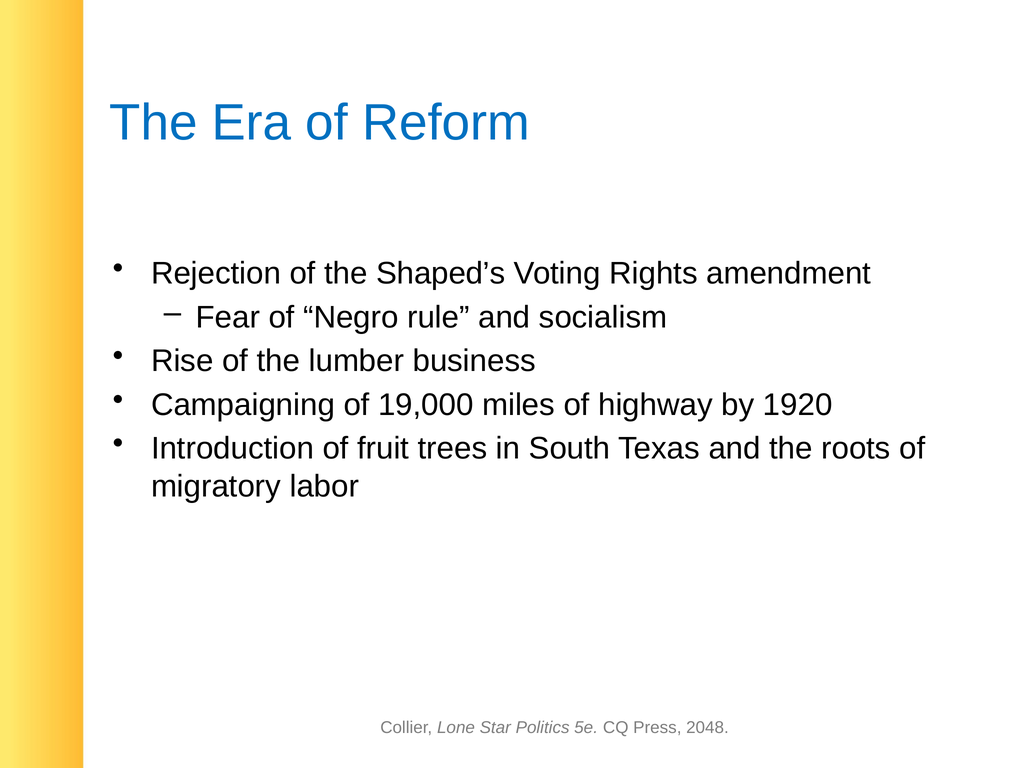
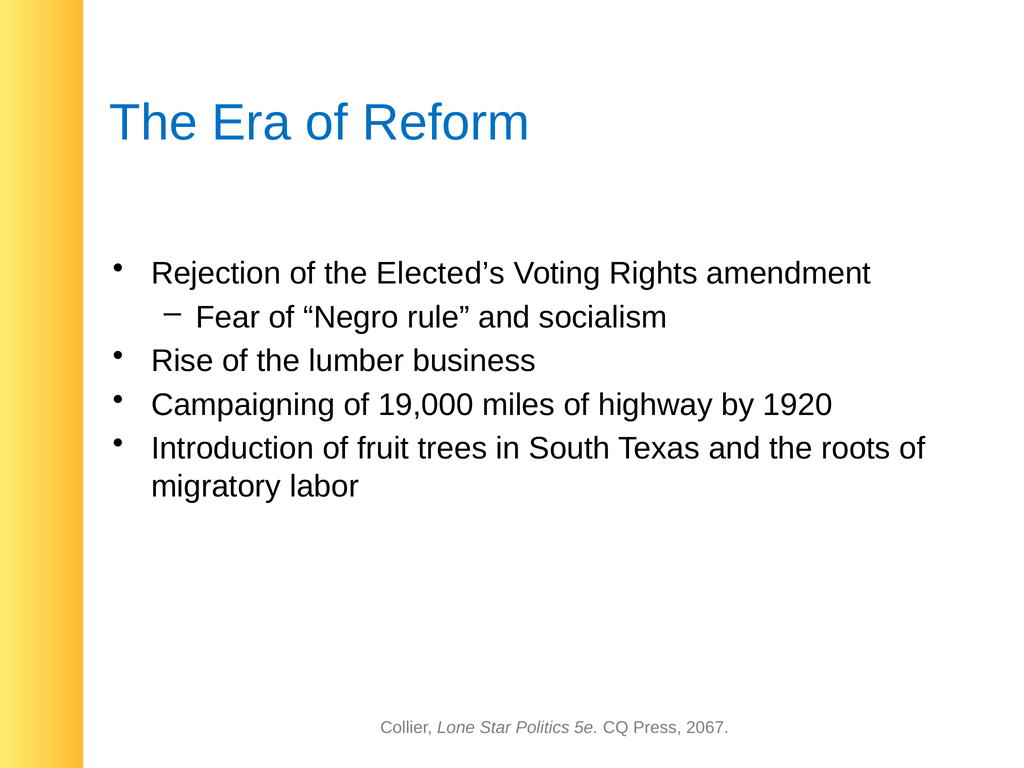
Shaped’s: Shaped’s -> Elected’s
2048: 2048 -> 2067
